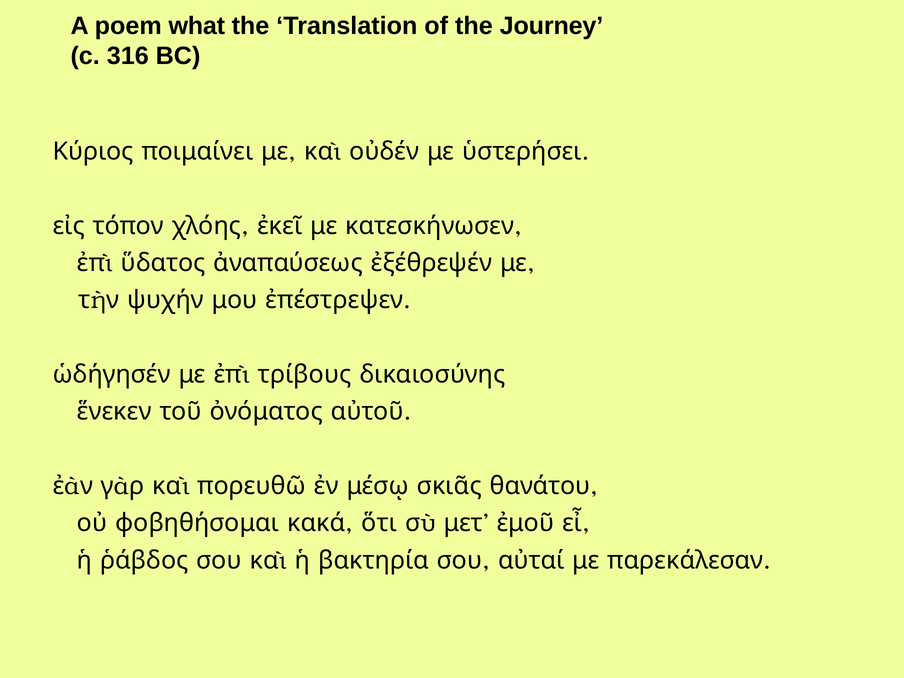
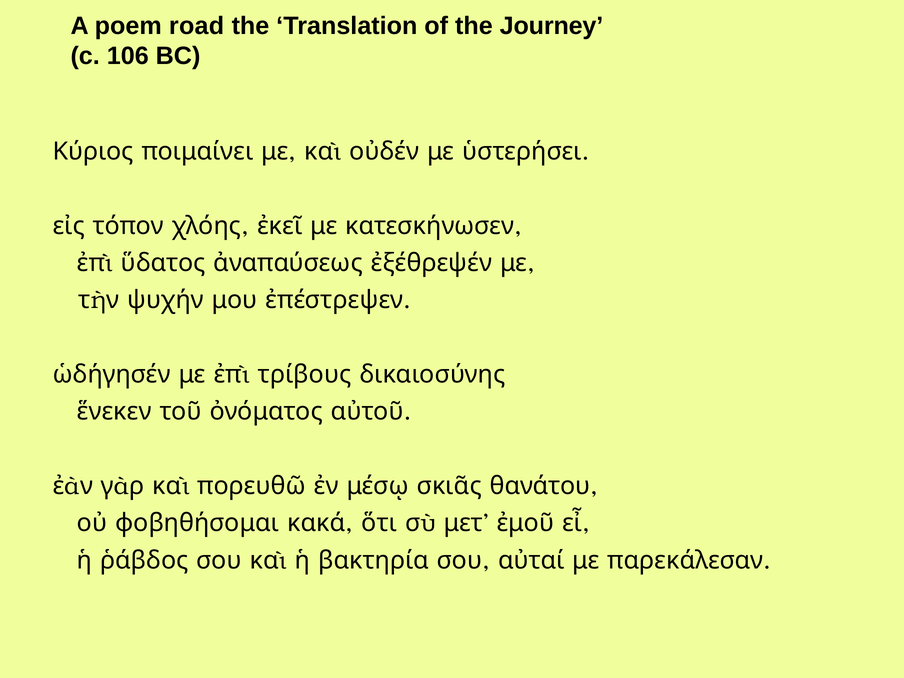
what: what -> road
316: 316 -> 106
